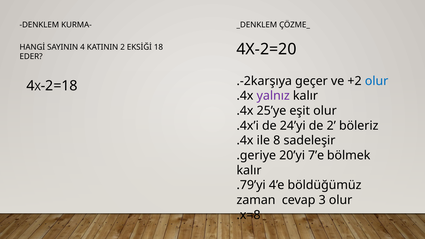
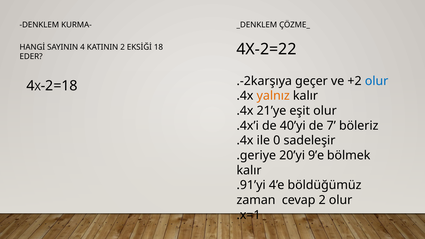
4X-2=20: 4X-2=20 -> 4X-2=22
yalnız colour: purple -> orange
25’ye: 25’ye -> 21’ye
24’yi: 24’yi -> 40’yi
de 2: 2 -> 7
8: 8 -> 0
7’e: 7’e -> 9’e
.79’yi: .79’yi -> .91’yi
cevap 3: 3 -> 2
.x=8: .x=8 -> .x=1
